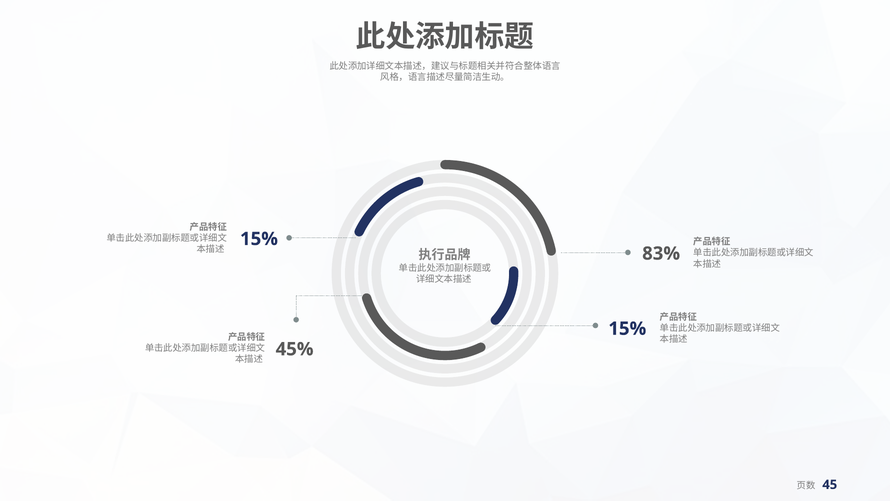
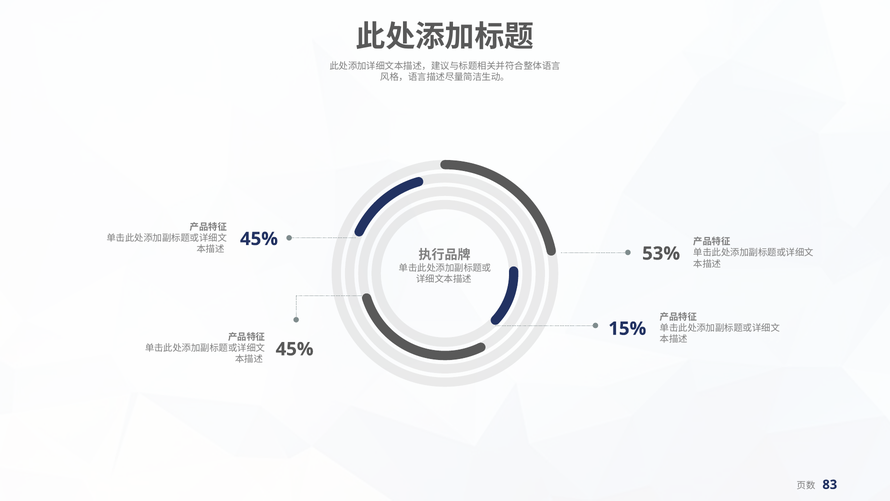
15% at (259, 239): 15% -> 45%
83%: 83% -> 53%
45: 45 -> 83
